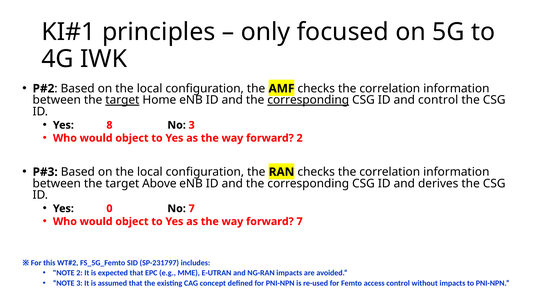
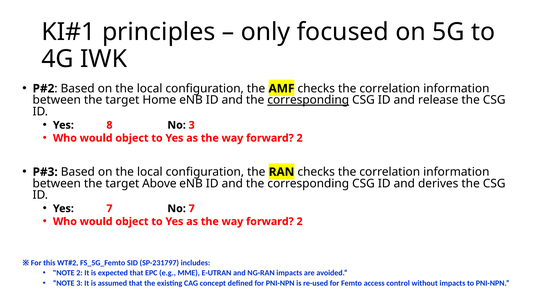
target at (122, 100) underline: present -> none
and control: control -> release
Yes 0: 0 -> 7
7 at (300, 222): 7 -> 2
